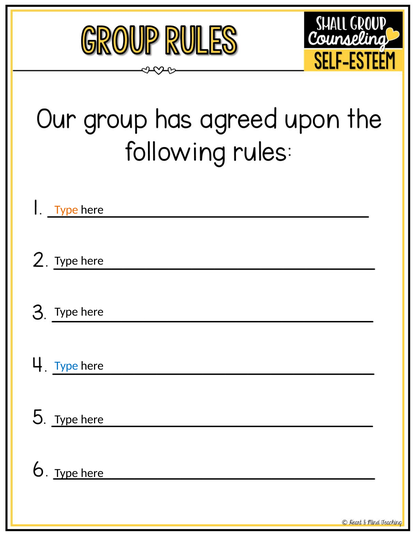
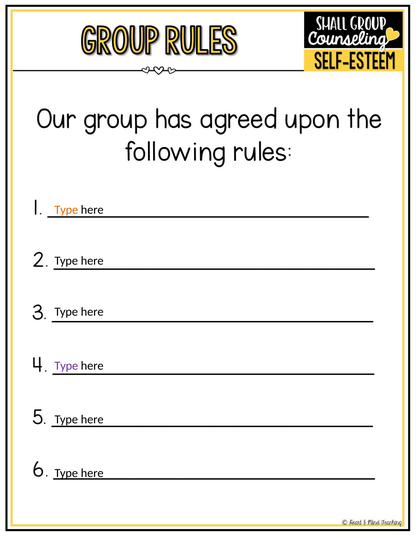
Type at (66, 365) colour: blue -> purple
